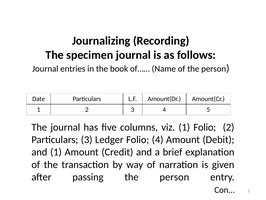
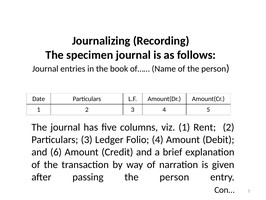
1 Folio: Folio -> Rent
and 1: 1 -> 6
